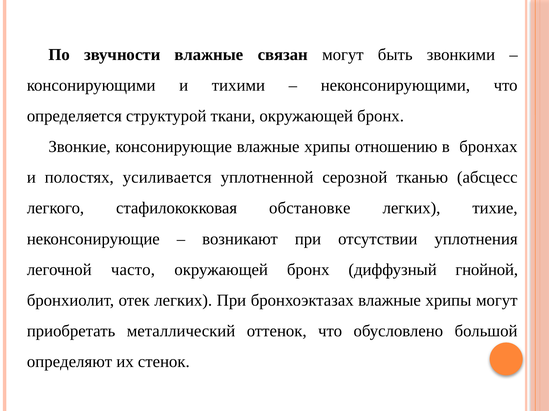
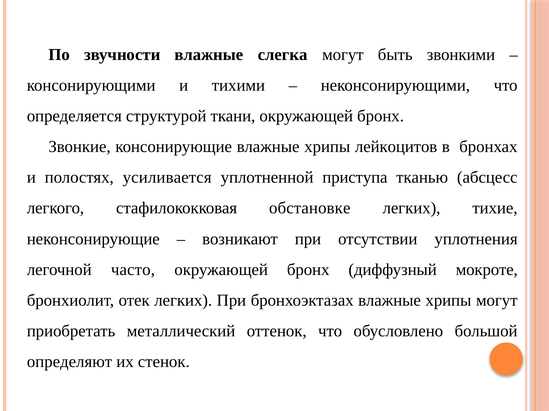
связан: связан -> слегка
отношению: отношению -> лейкоцитов
серозной: серозной -> приступа
гнойной: гнойной -> мокроте
